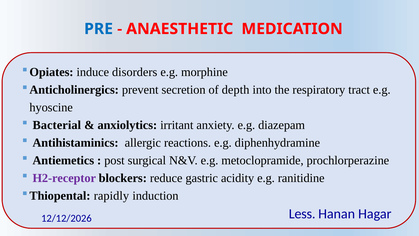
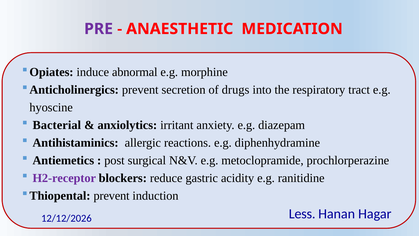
PRE colour: blue -> purple
disorders: disorders -> abnormal
depth: depth -> drugs
rapidly at (111, 195): rapidly -> prevent
